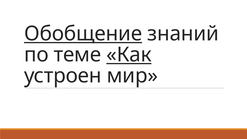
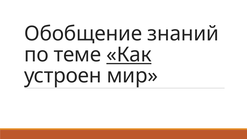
Обобщение underline: present -> none
